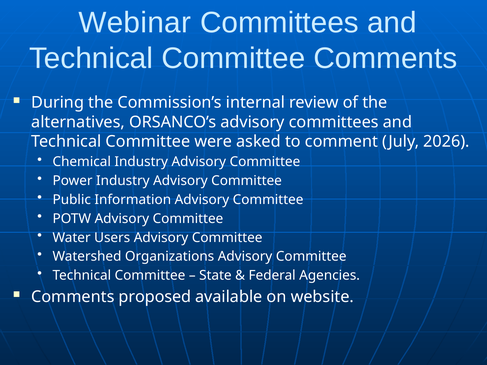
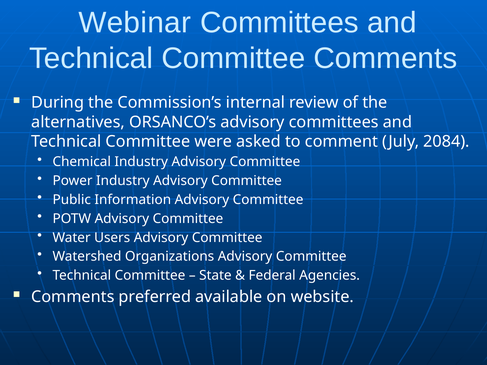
2026: 2026 -> 2084
proposed: proposed -> preferred
